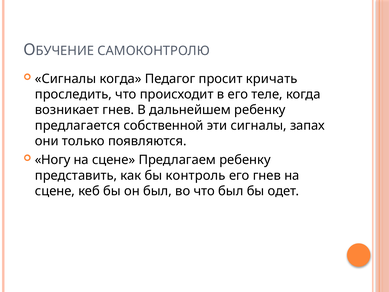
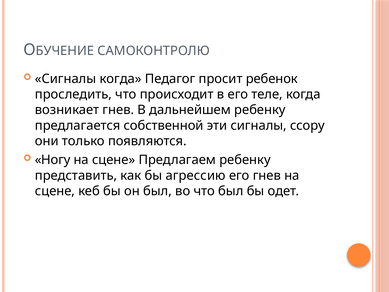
кричать: кричать -> ребенок
запах: запах -> ссору
контроль: контроль -> агрессию
